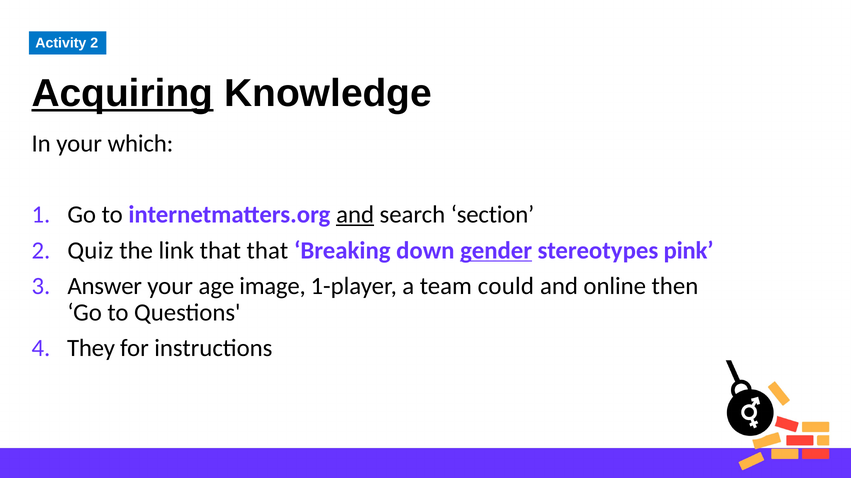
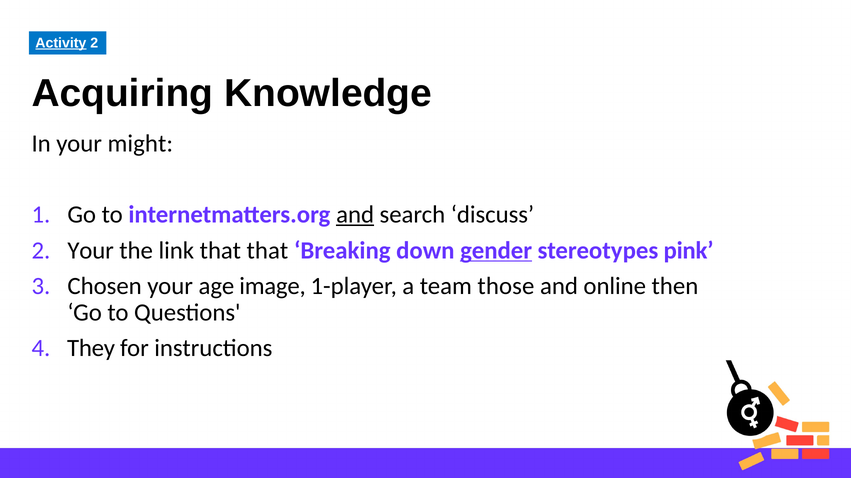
Activity underline: none -> present
Acquiring underline: present -> none
which: which -> might
section: section -> discuss
2 Quiz: Quiz -> Your
Answer: Answer -> Chosen
could: could -> those
